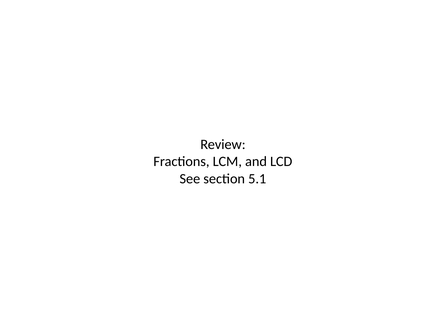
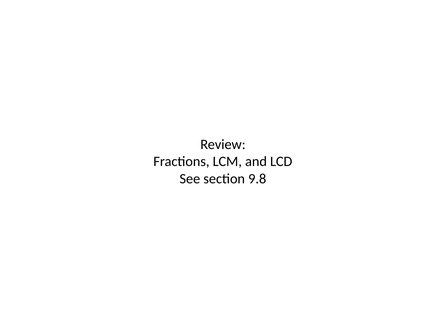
5.1: 5.1 -> 9.8
